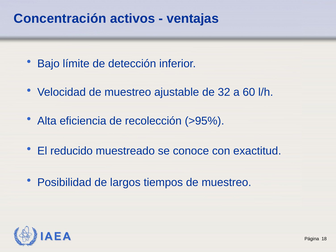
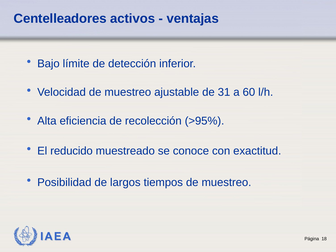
Concentración: Concentración -> Centelleadores
32: 32 -> 31
